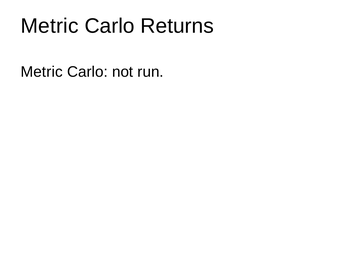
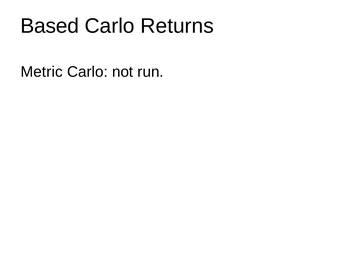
Metric at (50, 26): Metric -> Based
